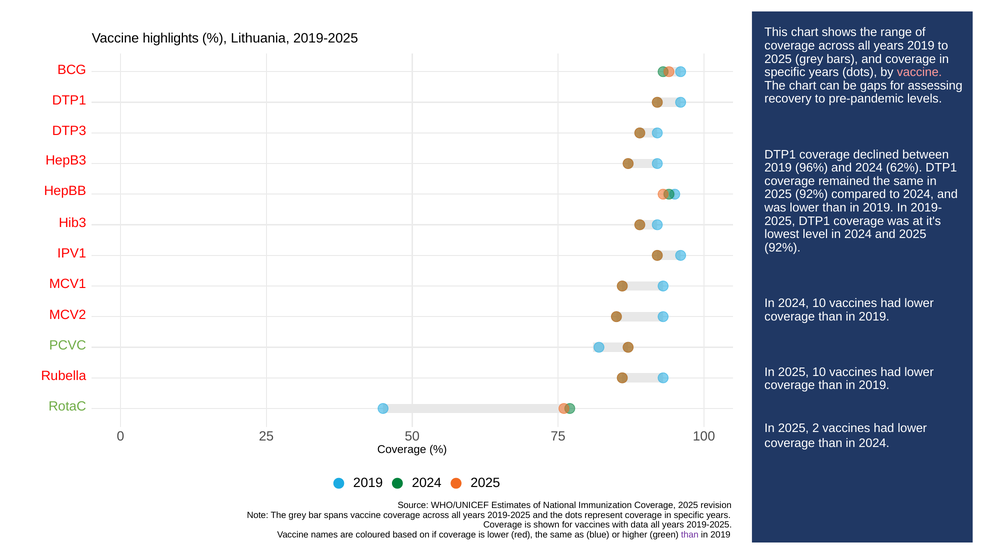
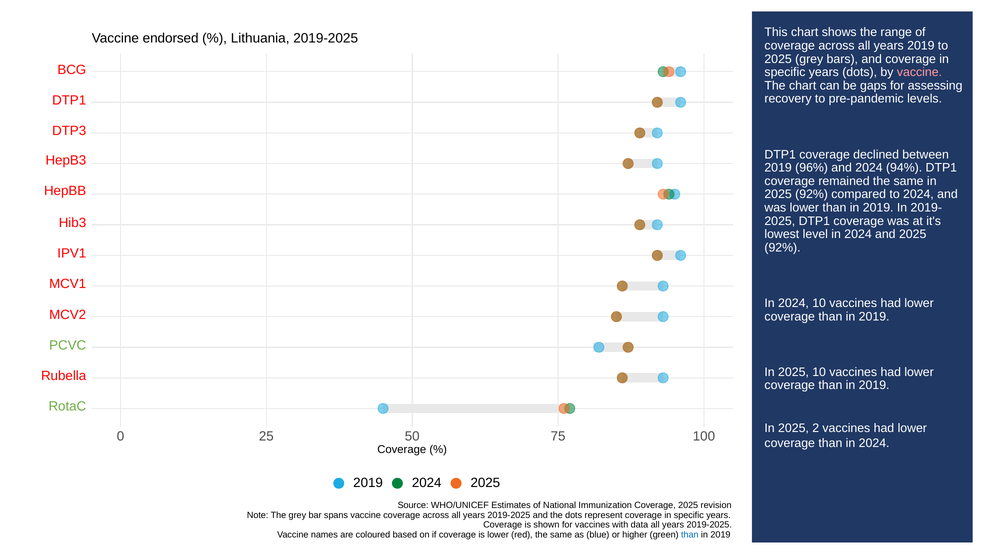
highlights: highlights -> endorsed
62%: 62% -> 94%
than at (690, 535) colour: purple -> blue
